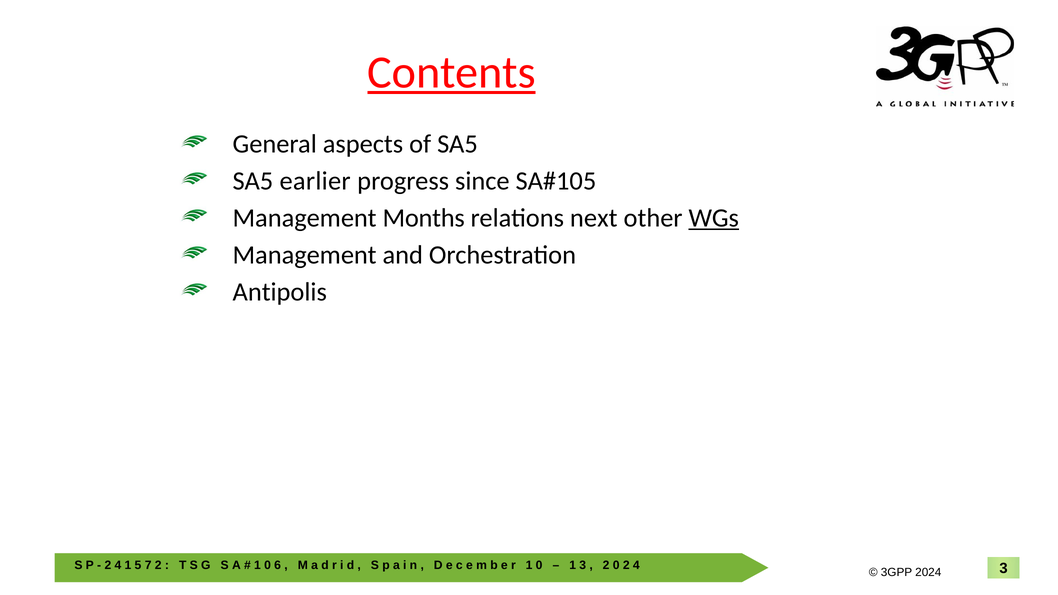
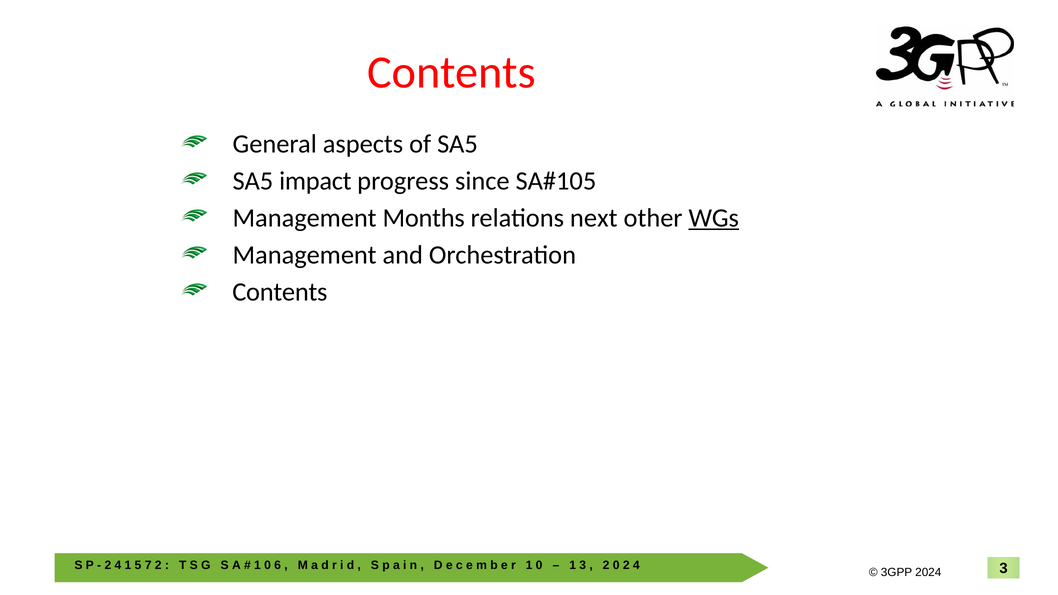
Contents at (452, 73) underline: present -> none
earlier: earlier -> impact
Antipolis at (280, 292): Antipolis -> Contents
